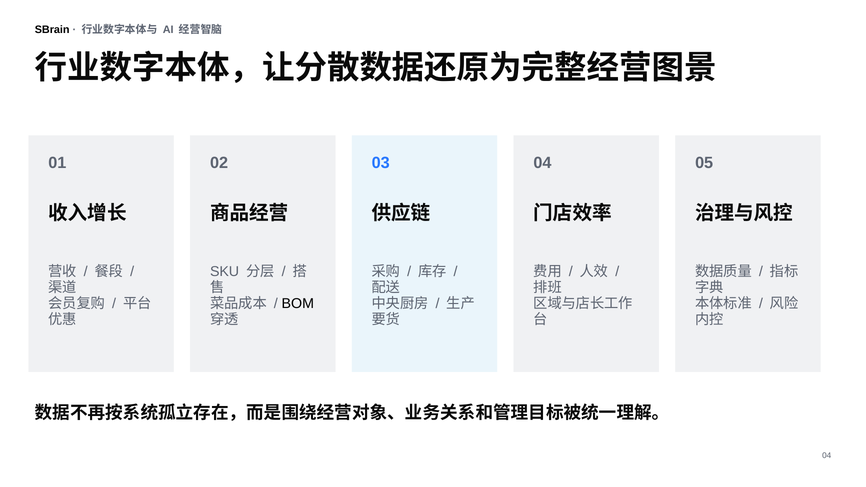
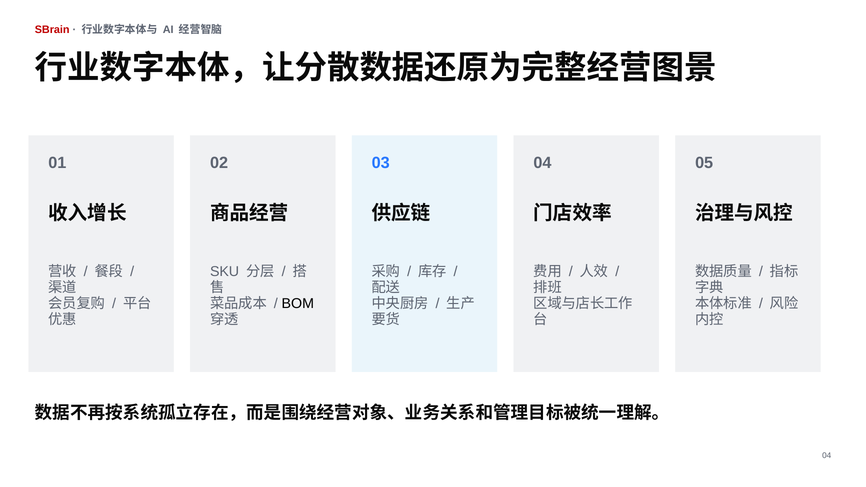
SBrain colour: black -> red
